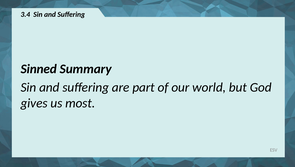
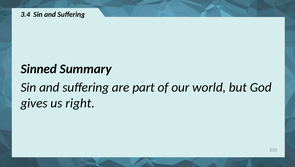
most: most -> right
